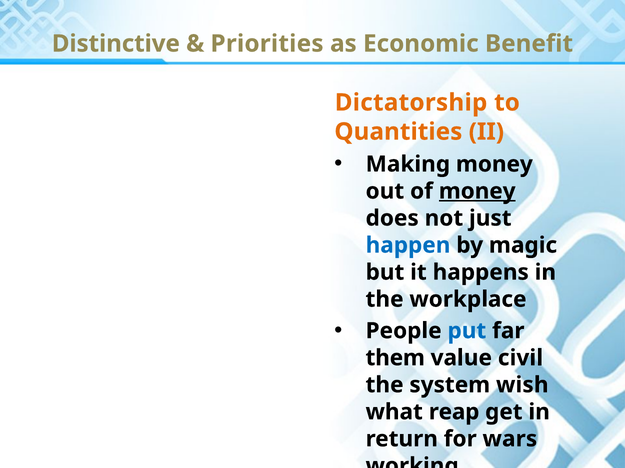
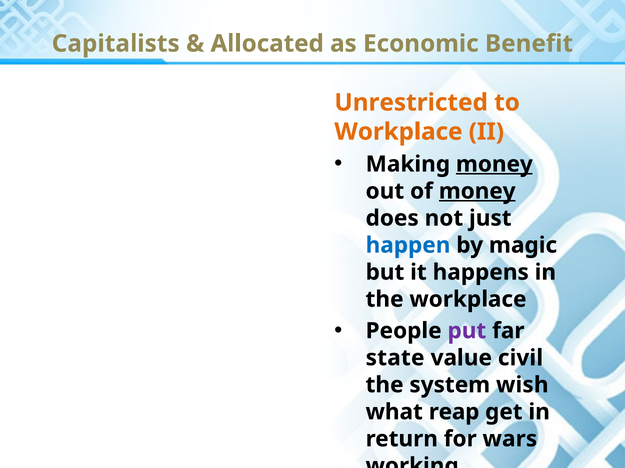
Distinctive: Distinctive -> Capitalists
Priorities: Priorities -> Allocated
Dictatorship: Dictatorship -> Unrestricted
Quantities at (398, 132): Quantities -> Workplace
money at (494, 164) underline: none -> present
put colour: blue -> purple
them: them -> state
